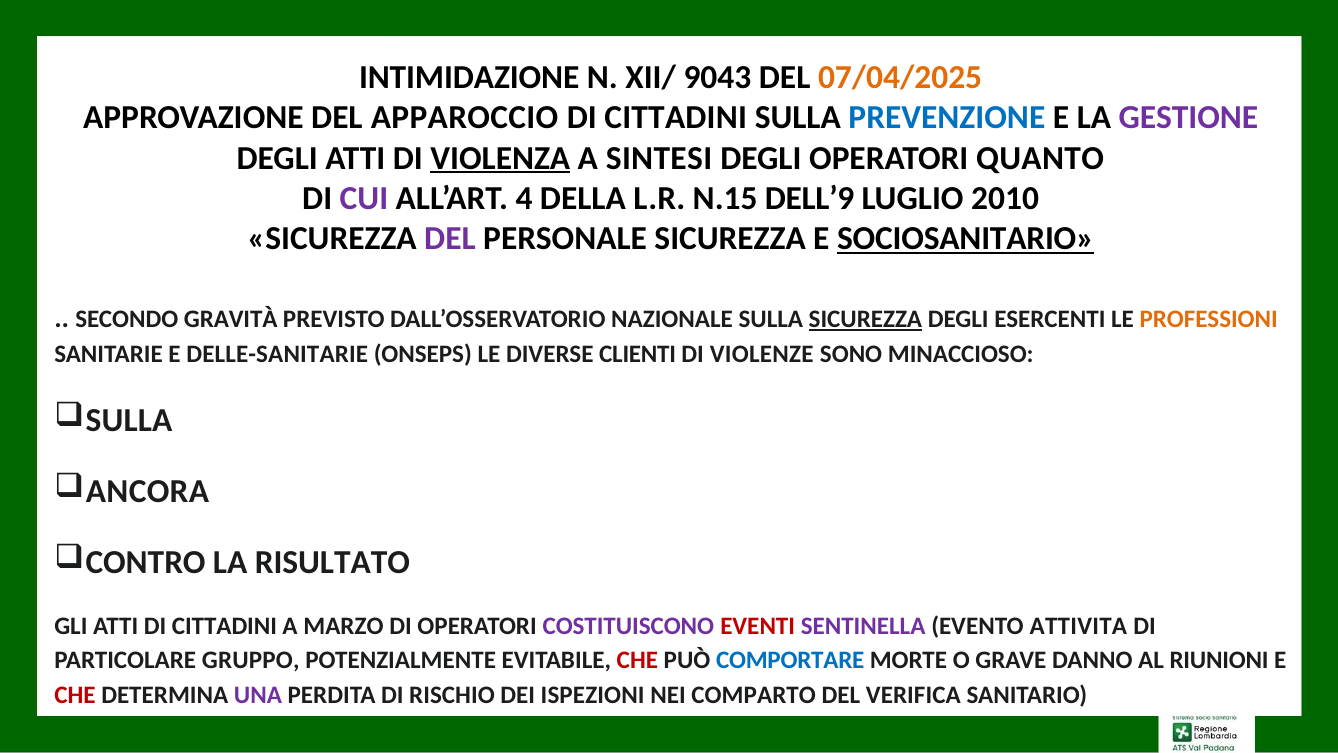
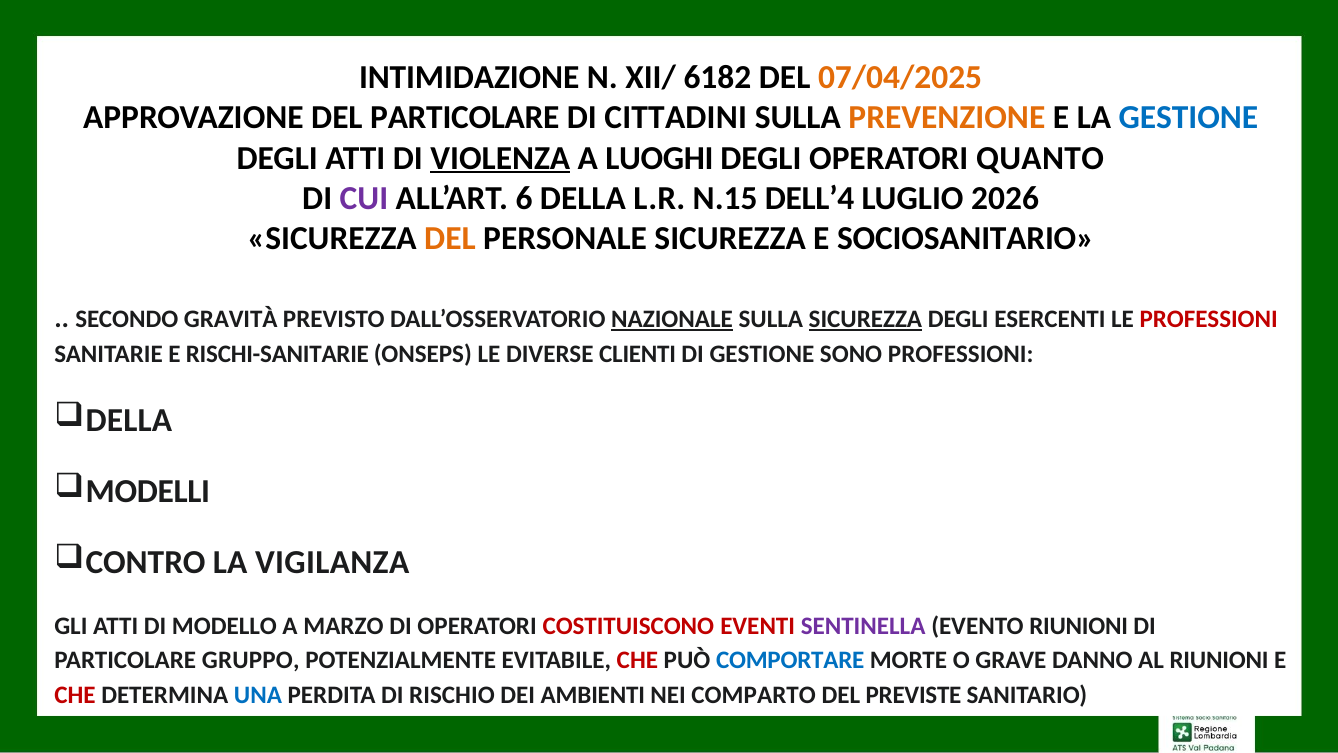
9043: 9043 -> 6182
DEL APPAROCCIO: APPAROCCIO -> PARTICOLARE
PREVENZIONE colour: blue -> orange
GESTIONE at (1188, 118) colour: purple -> blue
SINTESI: SINTESI -> LUOGHI
4: 4 -> 6
DELL’9: DELL’9 -> DELL’4
2010: 2010 -> 2026
DEL at (450, 238) colour: purple -> orange
SOCIOSANITARIO underline: present -> none
NAZIONALE underline: none -> present
PROFESSIONI at (1209, 319) colour: orange -> red
DELLE-SANITARIE: DELLE-SANITARIE -> RISCHI-SANITARIE
DI VIOLENZE: VIOLENZE -> GESTIONE
SONO MINACCIOSO: MINACCIOSO -> PROFESSIONI
SULLA at (129, 420): SULLA -> DELLA
ANCORA: ANCORA -> MODELLI
RISULTATO: RISULTATO -> VIGILANZA
ATTI DI CITTADINI: CITTADINI -> MODELLO
COSTITUISCONO colour: purple -> red
EVENTO ATTIVITA: ATTIVITA -> RIUNIONI
UNA colour: purple -> blue
ISPEZIONI: ISPEZIONI -> AMBIENTI
VERIFICA: VERIFICA -> PREVISTE
